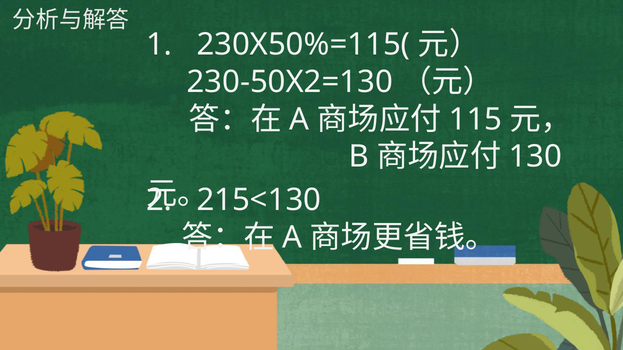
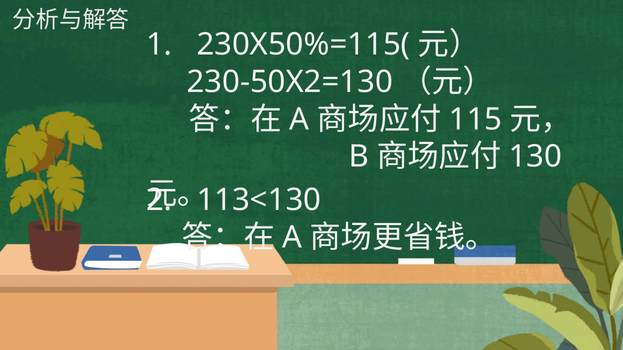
215<130: 215<130 -> 113<130
